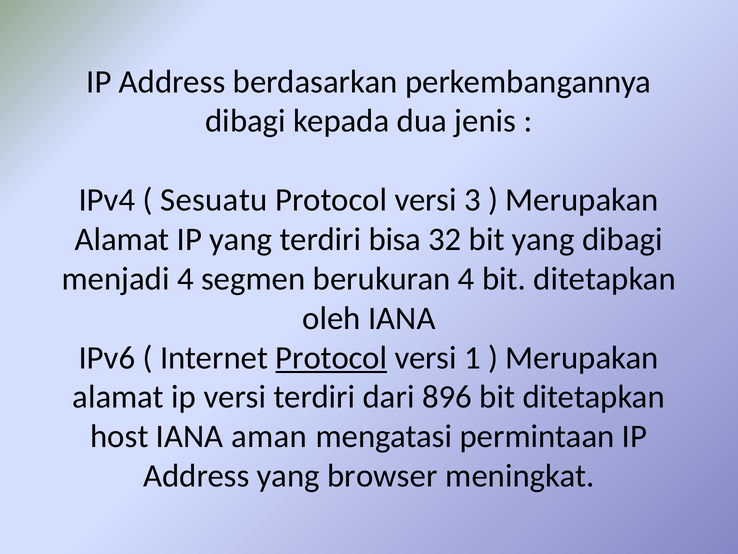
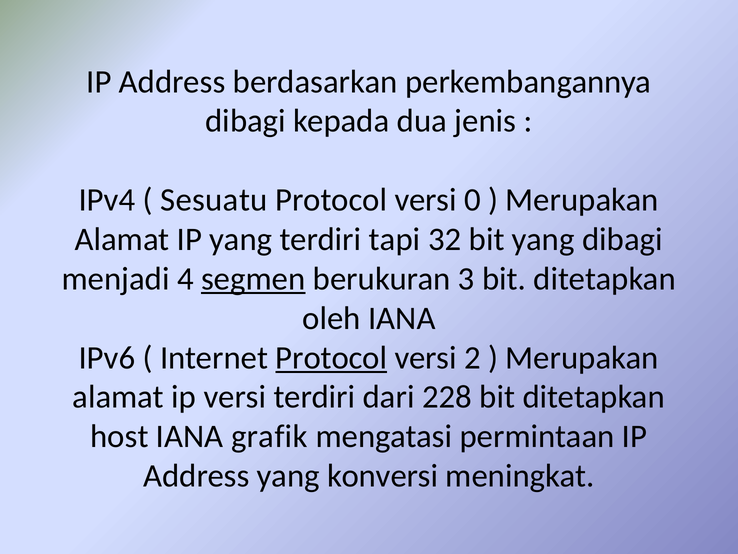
3: 3 -> 0
bisa: bisa -> tapi
segmen underline: none -> present
berukuran 4: 4 -> 3
1: 1 -> 2
896: 896 -> 228
aman: aman -> grafik
browser: browser -> konversi
